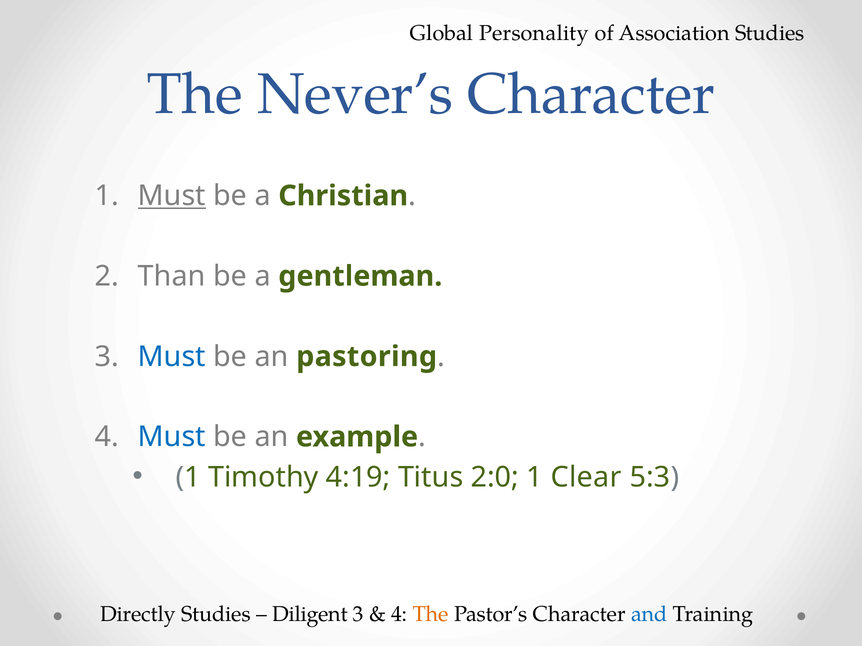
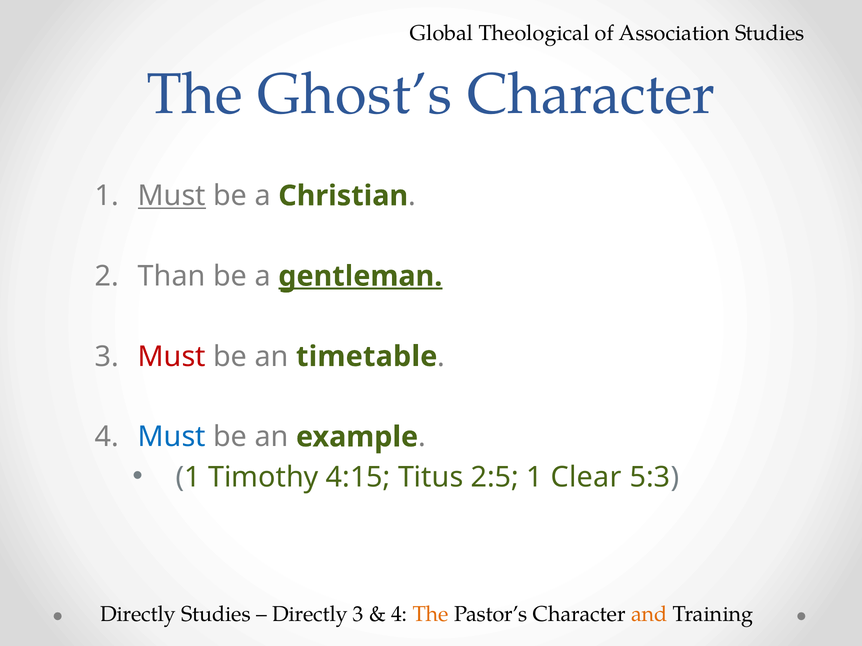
Personality: Personality -> Theological
Never’s: Never’s -> Ghost’s
gentleman underline: none -> present
Must at (172, 357) colour: blue -> red
pastoring: pastoring -> timetable
4:19: 4:19 -> 4:15
2:0: 2:0 -> 2:5
Diligent at (310, 614): Diligent -> Directly
and colour: blue -> orange
